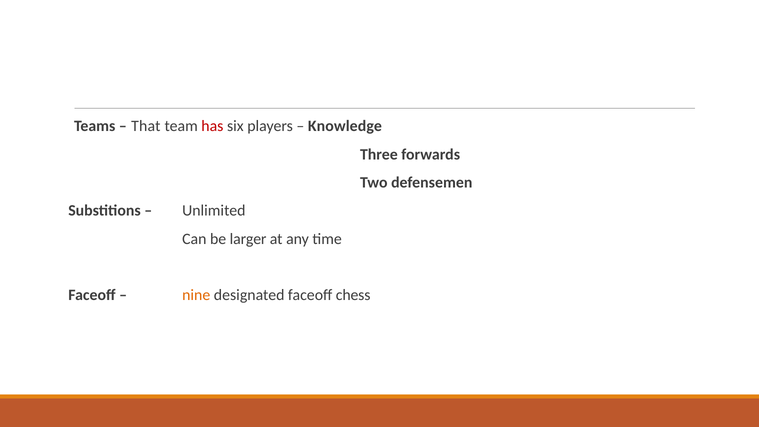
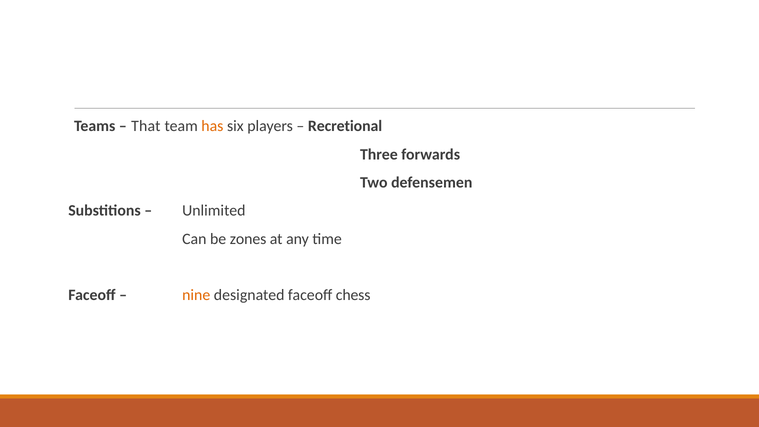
has colour: red -> orange
Knowledge: Knowledge -> Recretional
larger: larger -> zones
